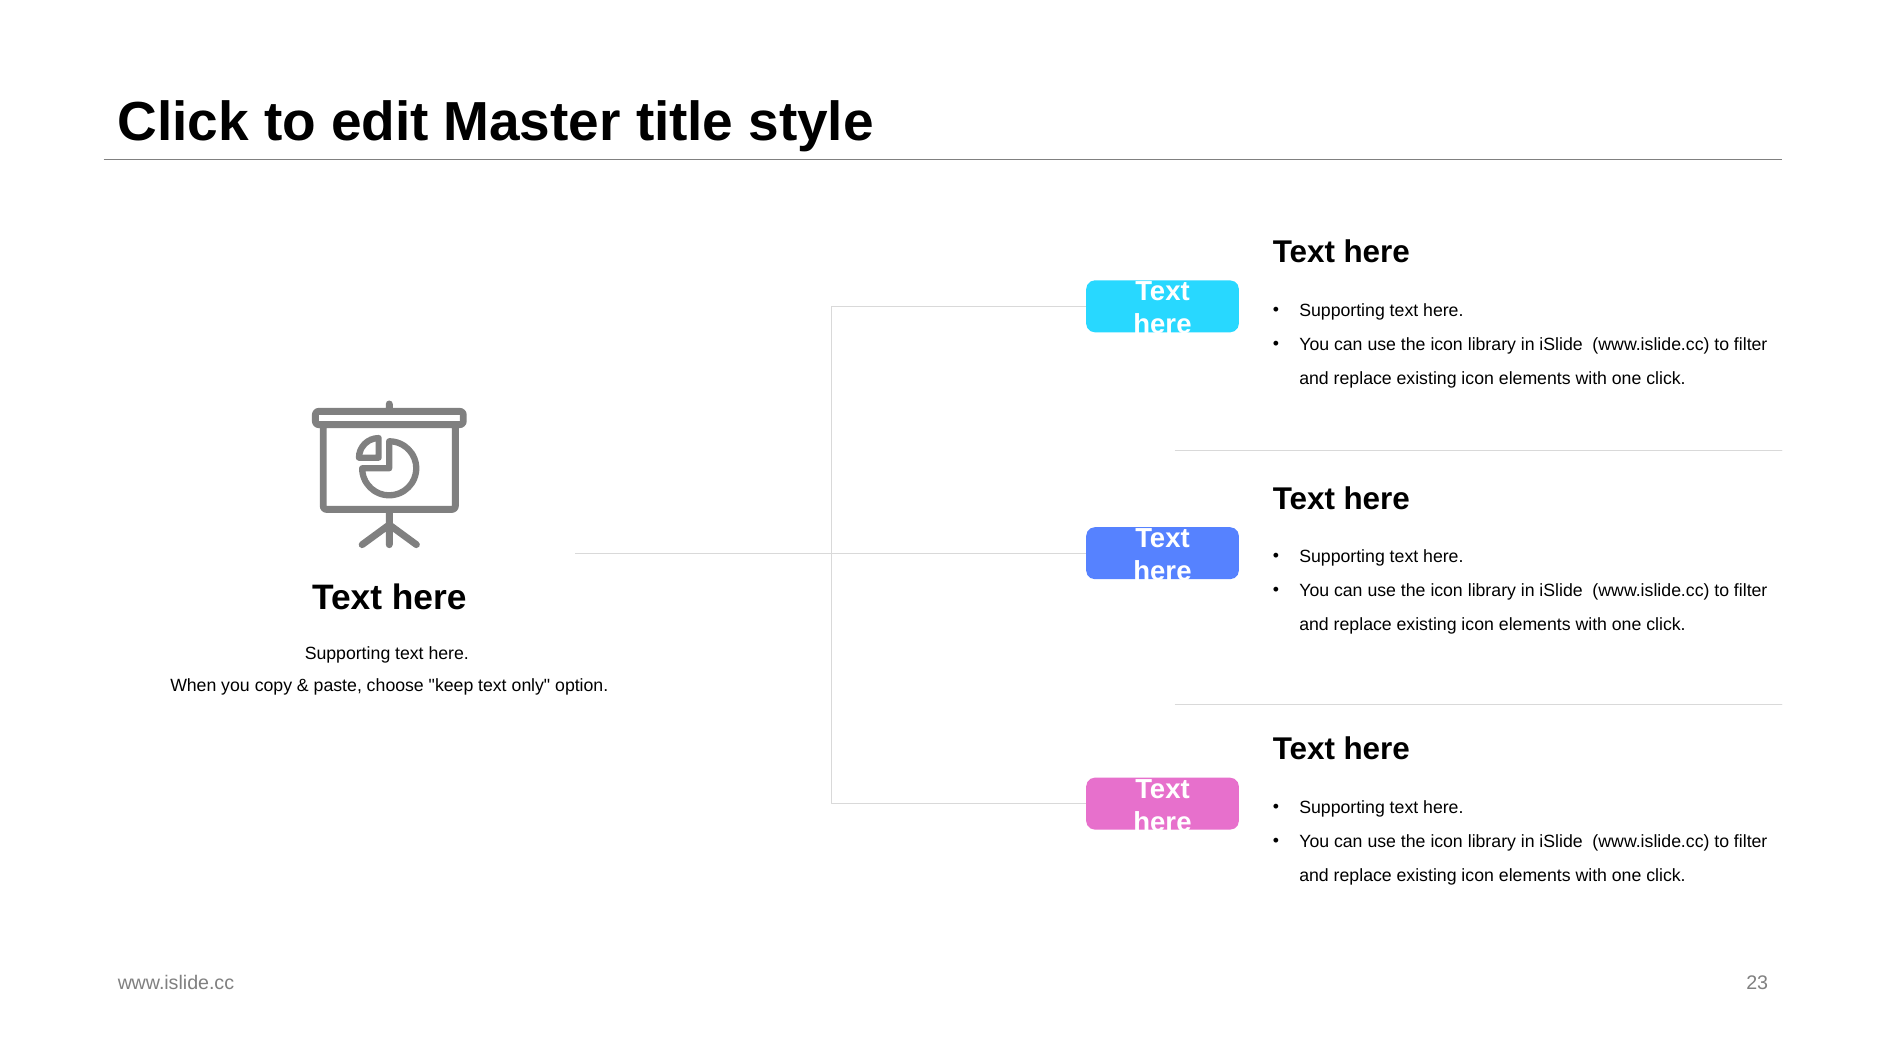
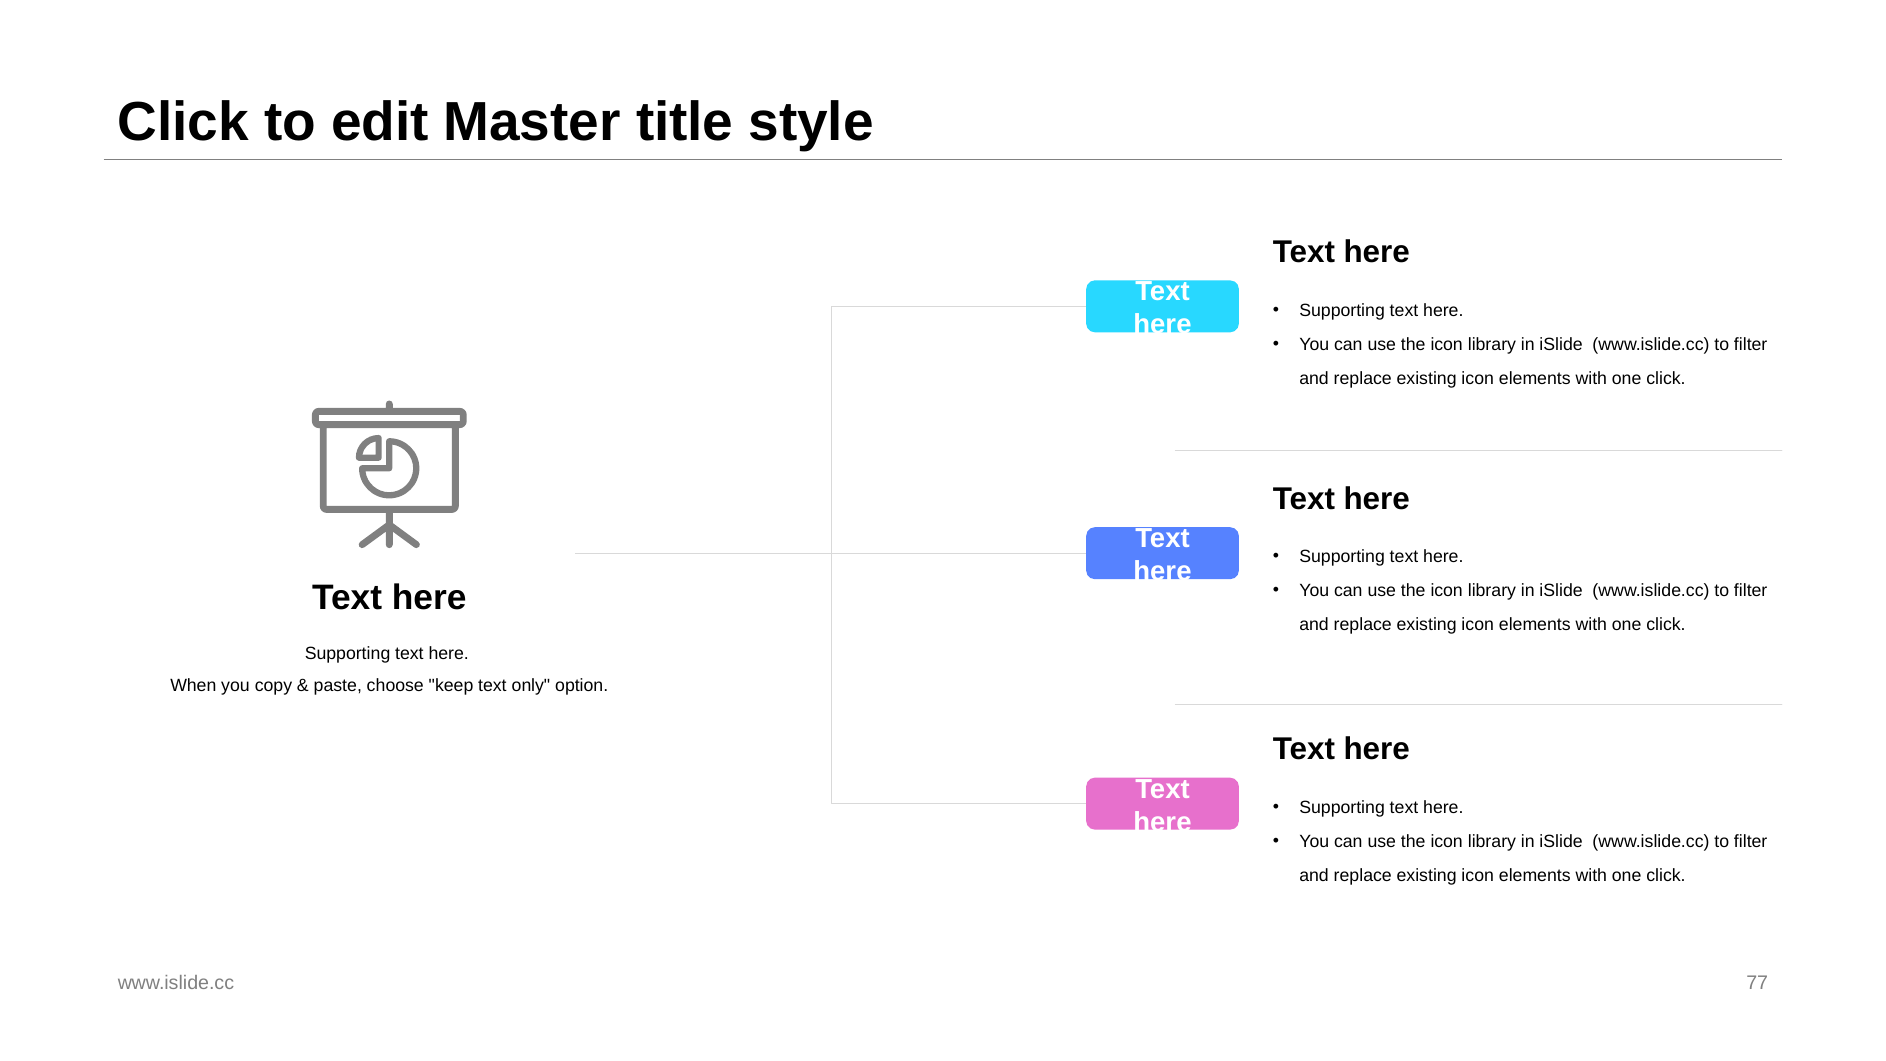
23: 23 -> 77
